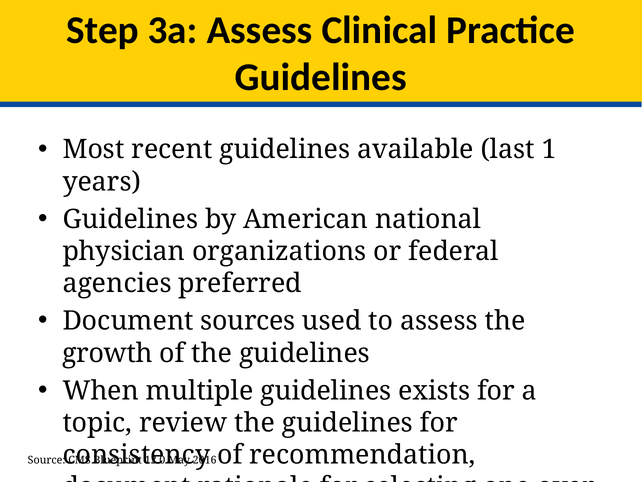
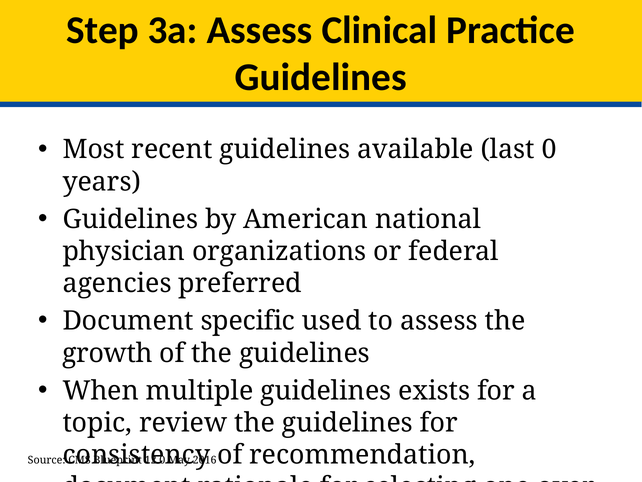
1: 1 -> 0
sources: sources -> specific
